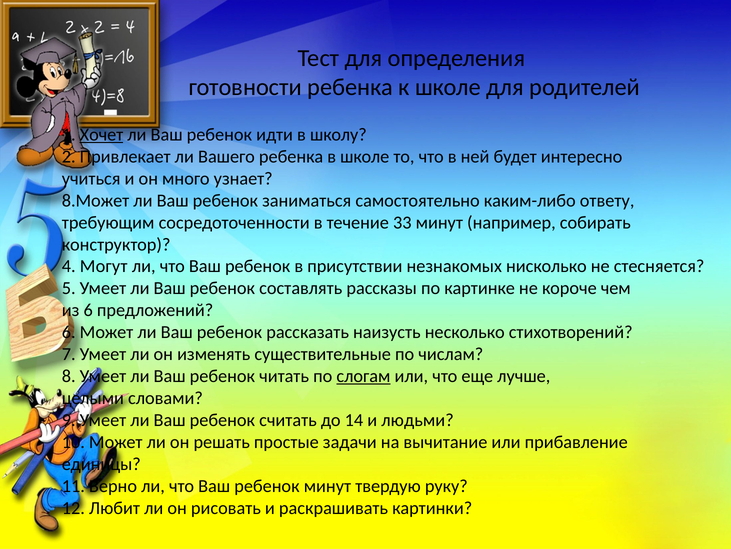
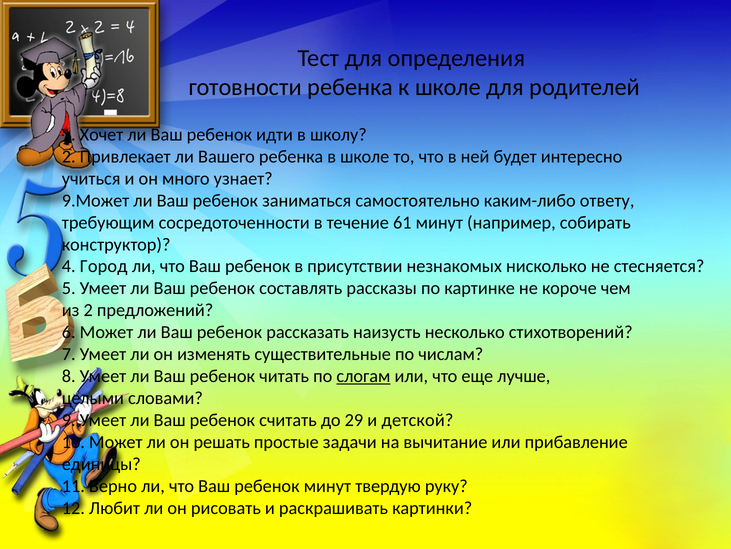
Хочет underline: present -> none
8.Может: 8.Может -> 9.Может
33: 33 -> 61
Могут: Могут -> Город
из 6: 6 -> 2
14: 14 -> 29
людьми: людьми -> детской
